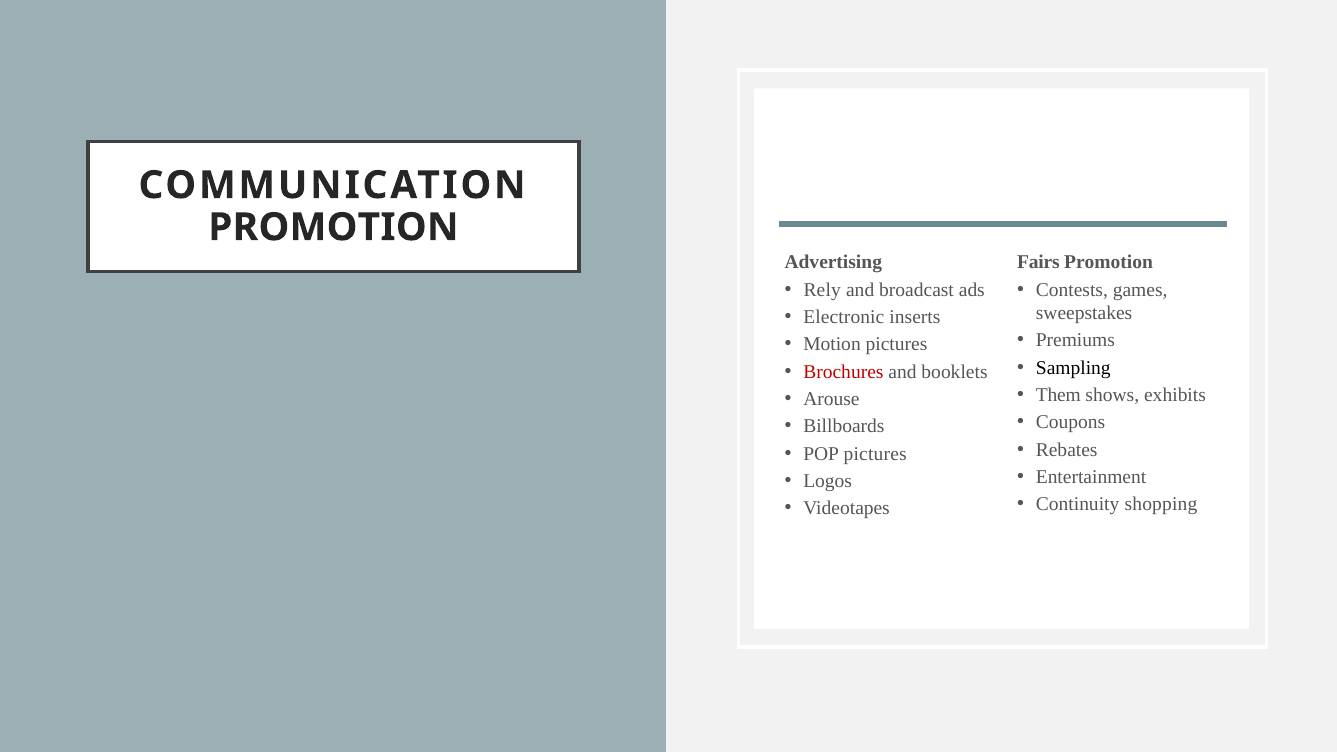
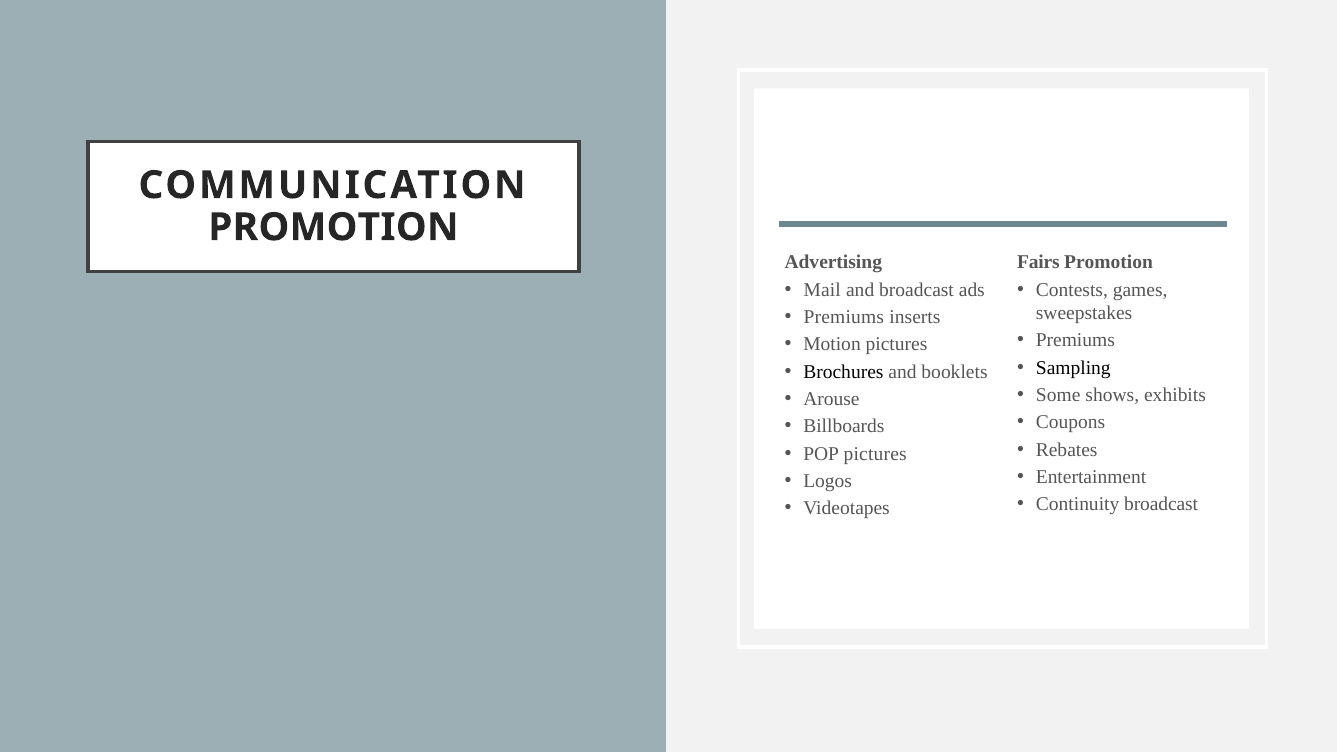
Rely: Rely -> Mail
Electronic at (844, 317): Electronic -> Premiums
Brochures colour: red -> black
Them: Them -> Some
Continuity shopping: shopping -> broadcast
